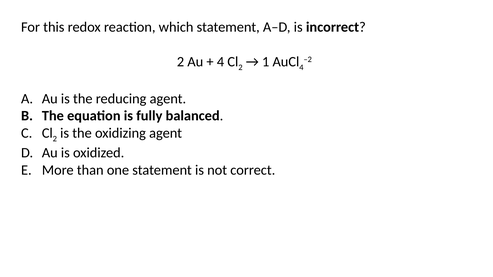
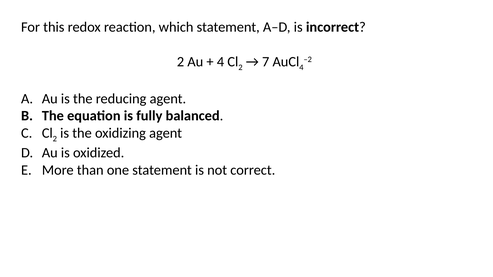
1: 1 -> 7
